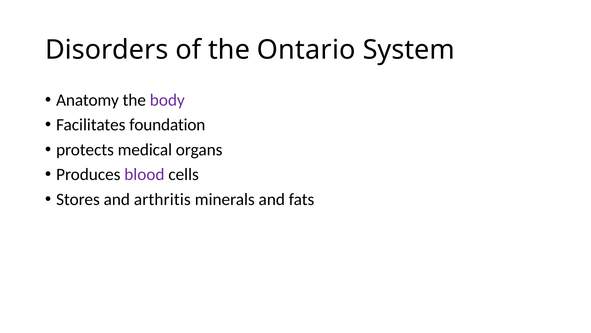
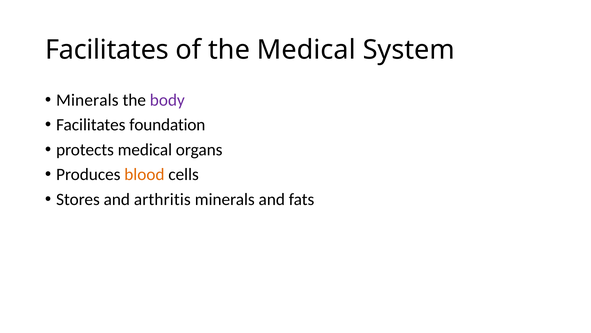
Disorders at (107, 50): Disorders -> Facilitates
the Ontario: Ontario -> Medical
Anatomy at (87, 100): Anatomy -> Minerals
blood colour: purple -> orange
